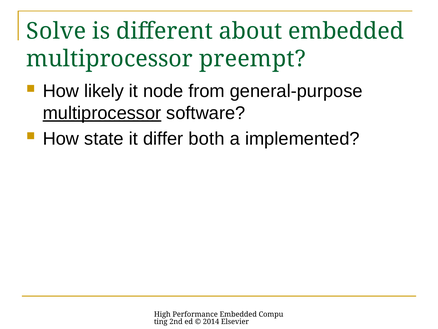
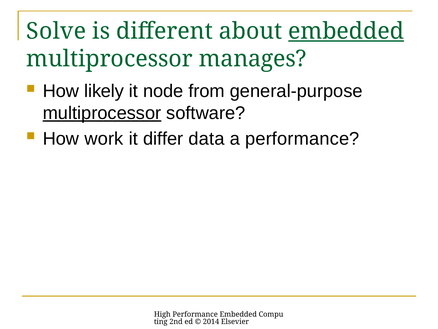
embedded at (346, 31) underline: none -> present
preempt: preempt -> manages
state: state -> work
both: both -> data
a implemented: implemented -> performance
